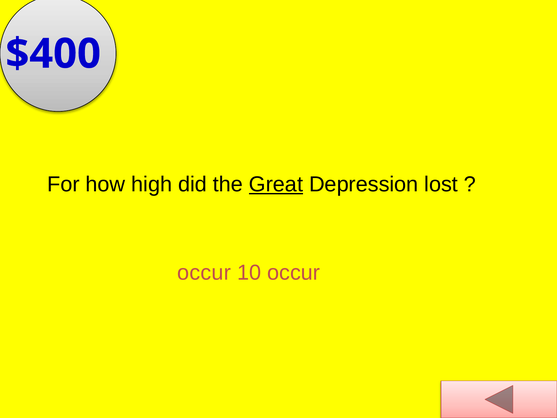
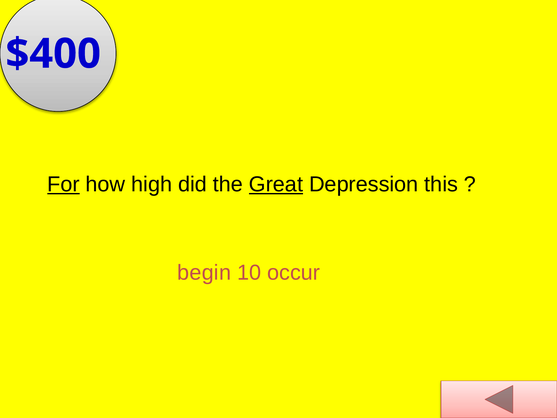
For underline: none -> present
lost: lost -> this
occur at (204, 273): occur -> begin
